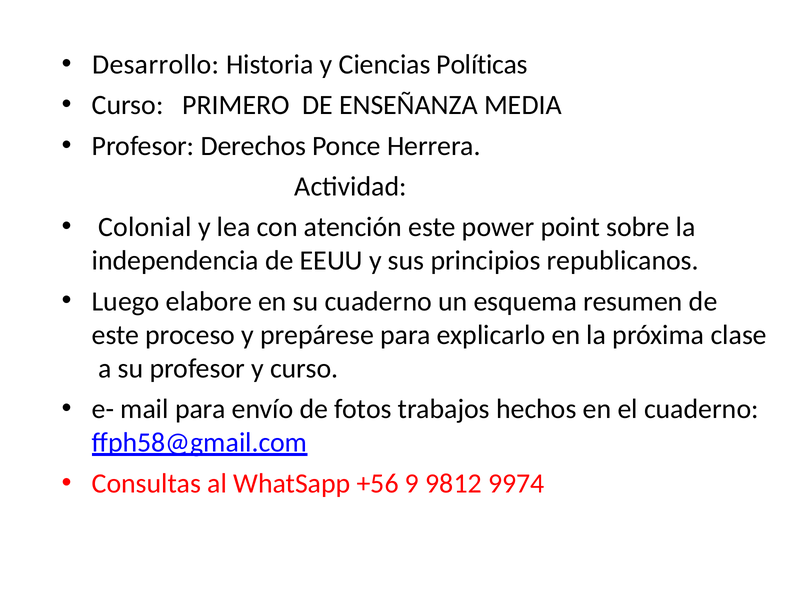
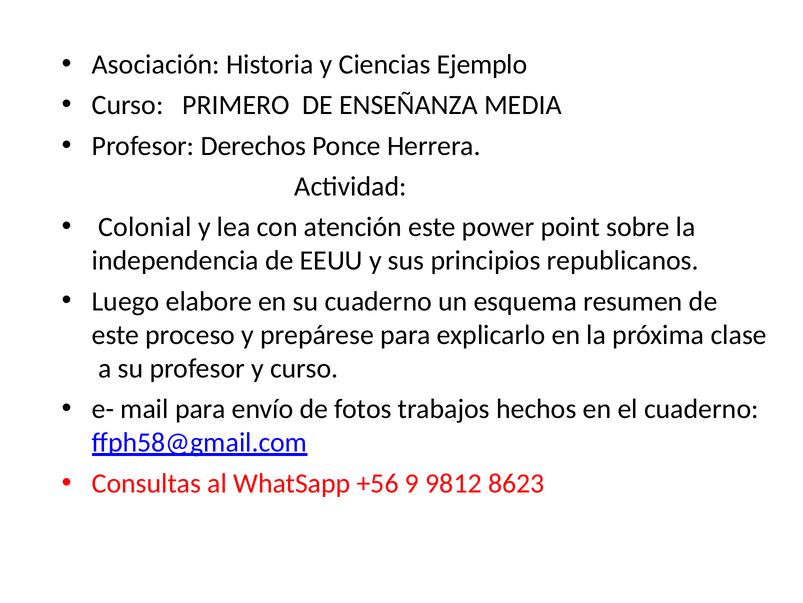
Desarrollo: Desarrollo -> Asociación
Políticas: Políticas -> Ejemplo
9974: 9974 -> 8623
